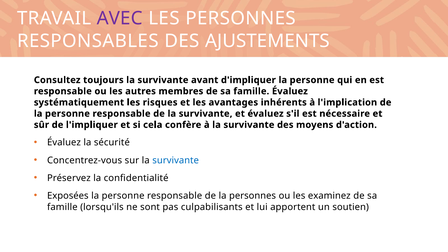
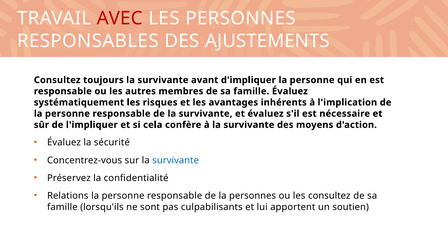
AVEC colour: purple -> red
Exposées: Exposées -> Relations
les examinez: examinez -> consultez
